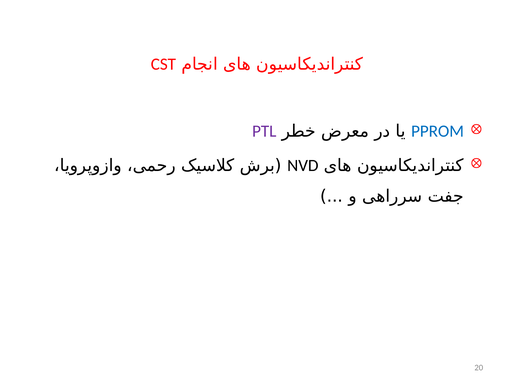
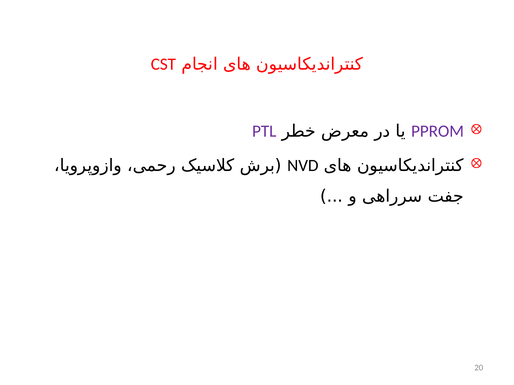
PPROM colour: blue -> purple
